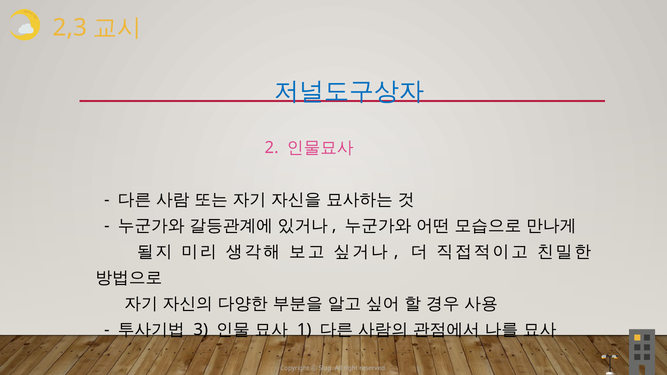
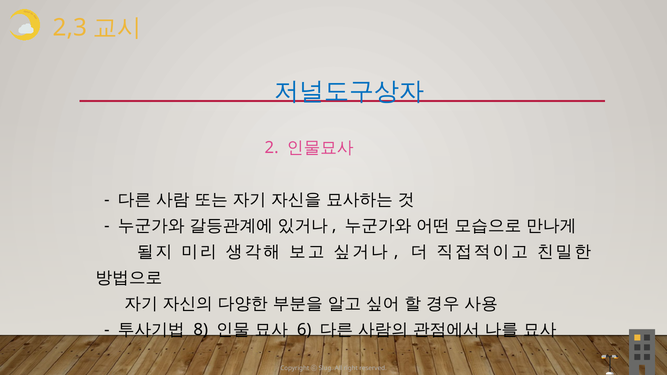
3: 3 -> 8
1: 1 -> 6
